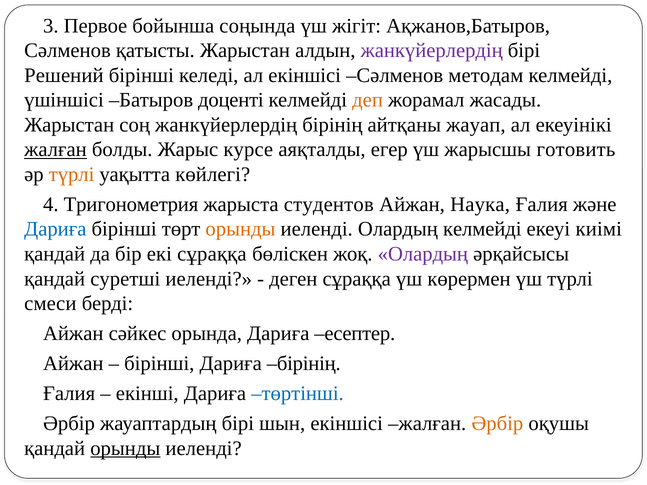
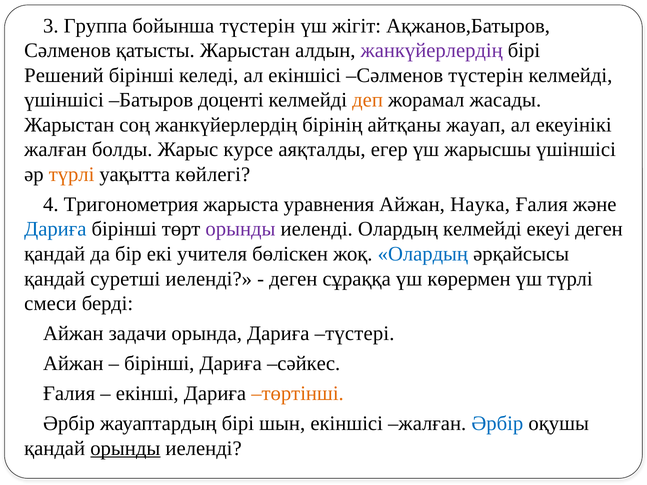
Первое: Первое -> Группа
бойынша соңында: соңында -> түстерін
Сәлменов методам: методам -> түстерін
жалған at (55, 150) underline: present -> none
жарысшы готовить: готовить -> үшіншісі
студентов: студентов -> уравнения
орынды at (240, 229) colour: orange -> purple
екеуі киімі: киімі -> деген
екі сұраққа: сұраққа -> учителя
Олардың at (423, 254) colour: purple -> blue
сәйкес: сәйкес -> задачи
есептер: есептер -> түстері
Дариға бірінің: бірінің -> сәйкес
төртінші colour: blue -> orange
Әрбір at (497, 424) colour: orange -> blue
